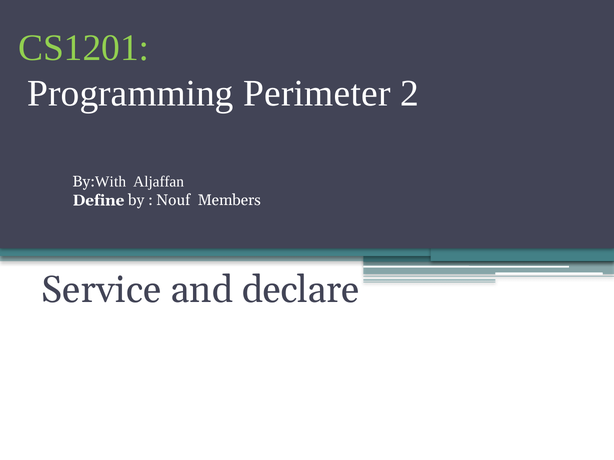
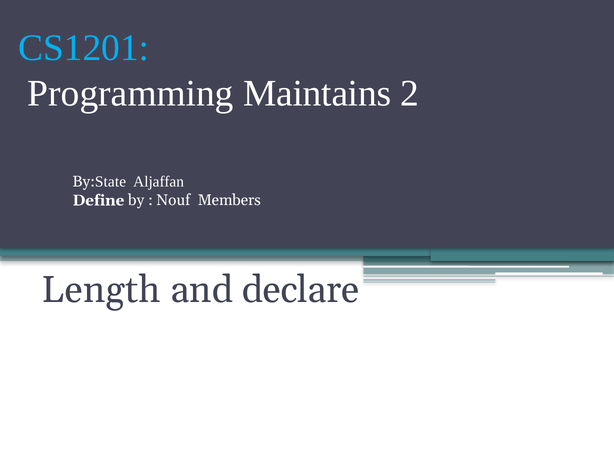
CS1201 colour: light green -> light blue
Perimeter: Perimeter -> Maintains
With: With -> State
Service: Service -> Length
